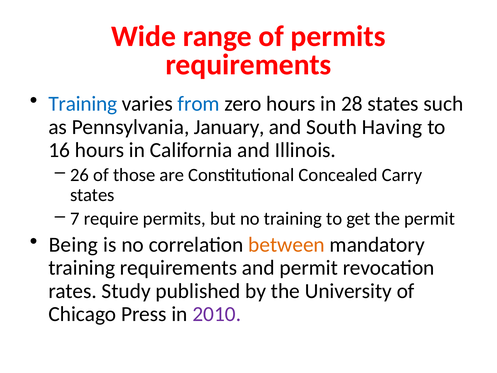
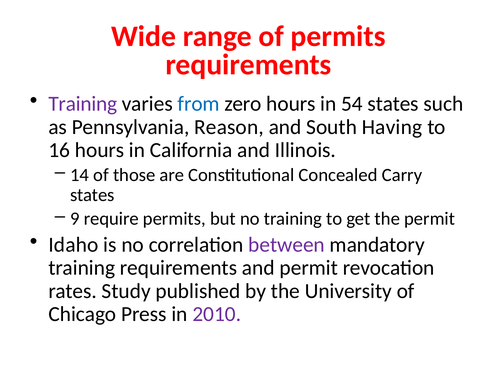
Training at (83, 104) colour: blue -> purple
28: 28 -> 54
January: January -> Reason
26: 26 -> 14
7: 7 -> 9
Being: Being -> Idaho
between colour: orange -> purple
